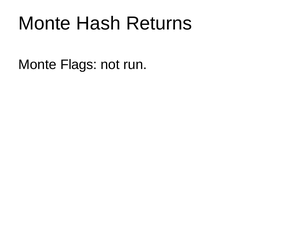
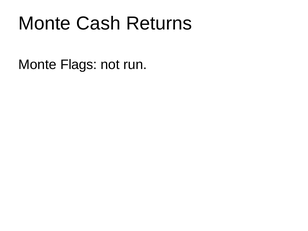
Hash: Hash -> Cash
